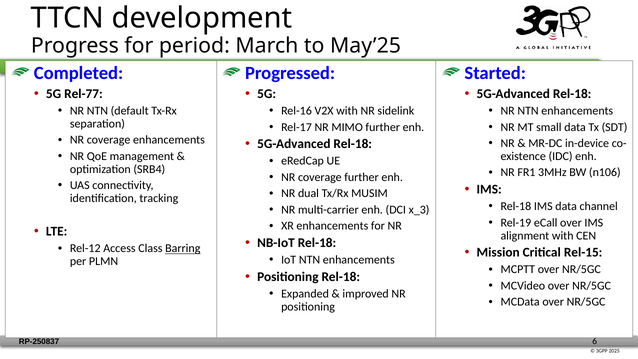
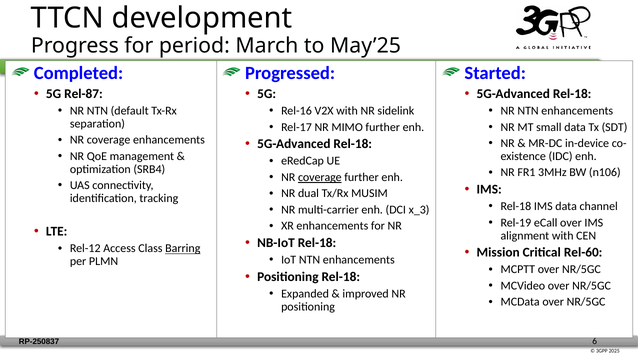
Rel-77: Rel-77 -> Rel-87
coverage at (320, 177) underline: none -> present
Rel-15: Rel-15 -> Rel-60
